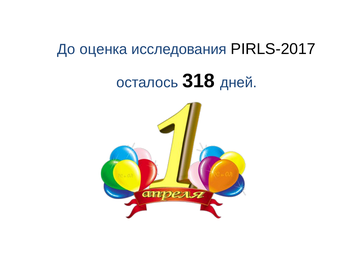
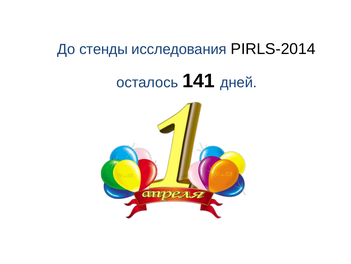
оценка: оценка -> стенды
PIRLS-2017: PIRLS-2017 -> PIRLS-2014
318: 318 -> 141
